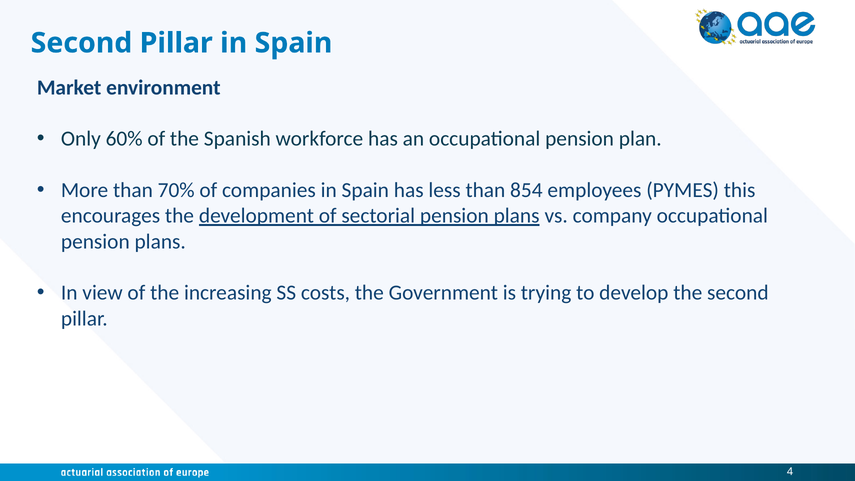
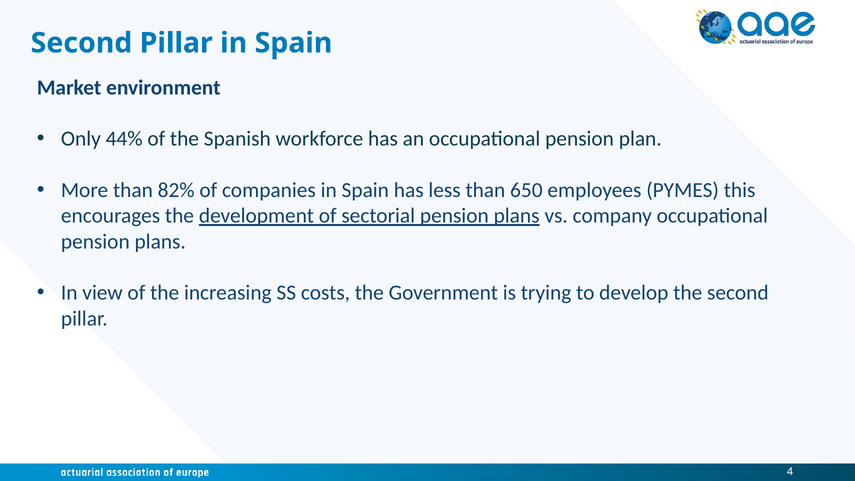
60%: 60% -> 44%
70%: 70% -> 82%
854: 854 -> 650
